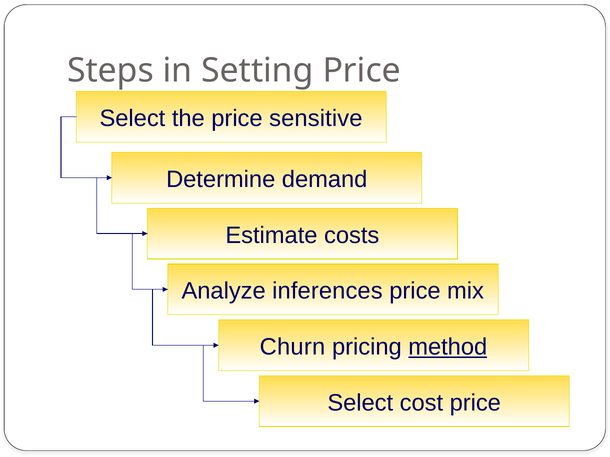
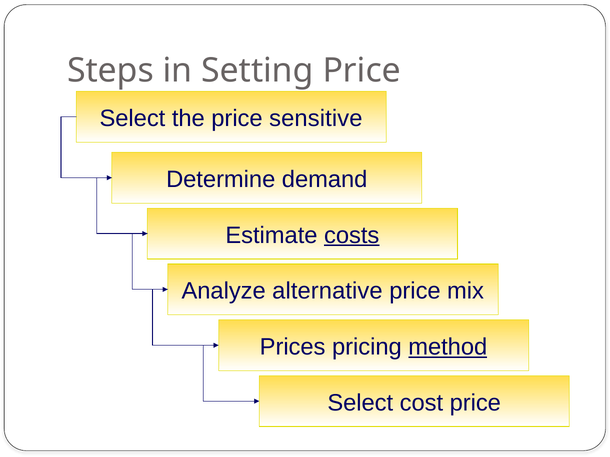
costs underline: none -> present
inferences: inferences -> alternative
Churn: Churn -> Prices
